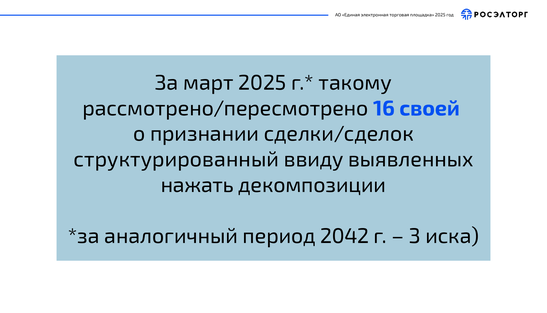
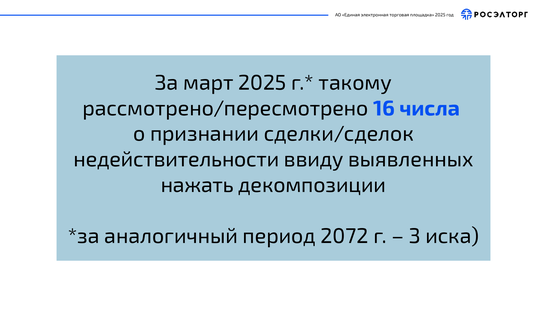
своей: своей -> числа
структурированный: структурированный -> недействительности
2042: 2042 -> 2072
